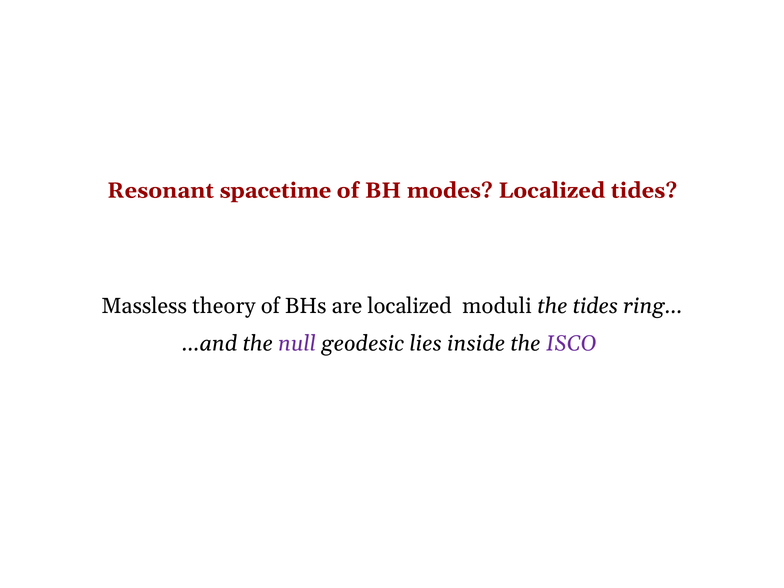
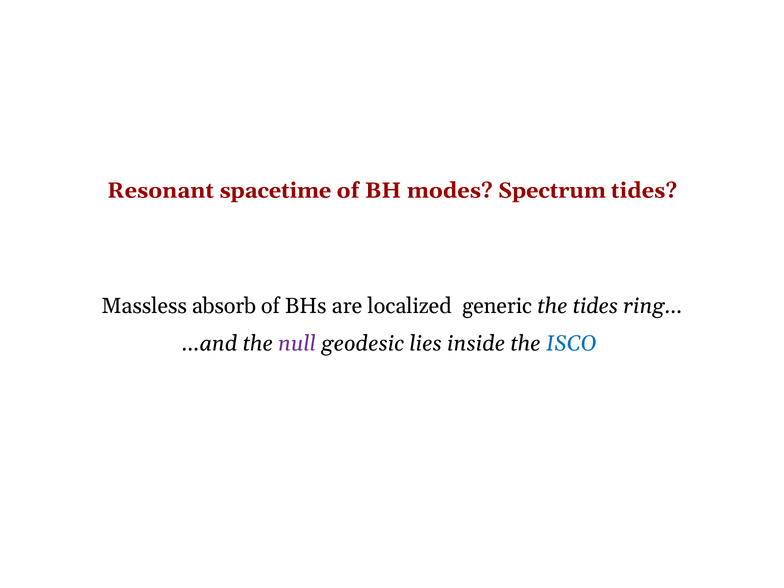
modes Localized: Localized -> Spectrum
theory: theory -> absorb
moduli: moduli -> generic
ISCO colour: purple -> blue
